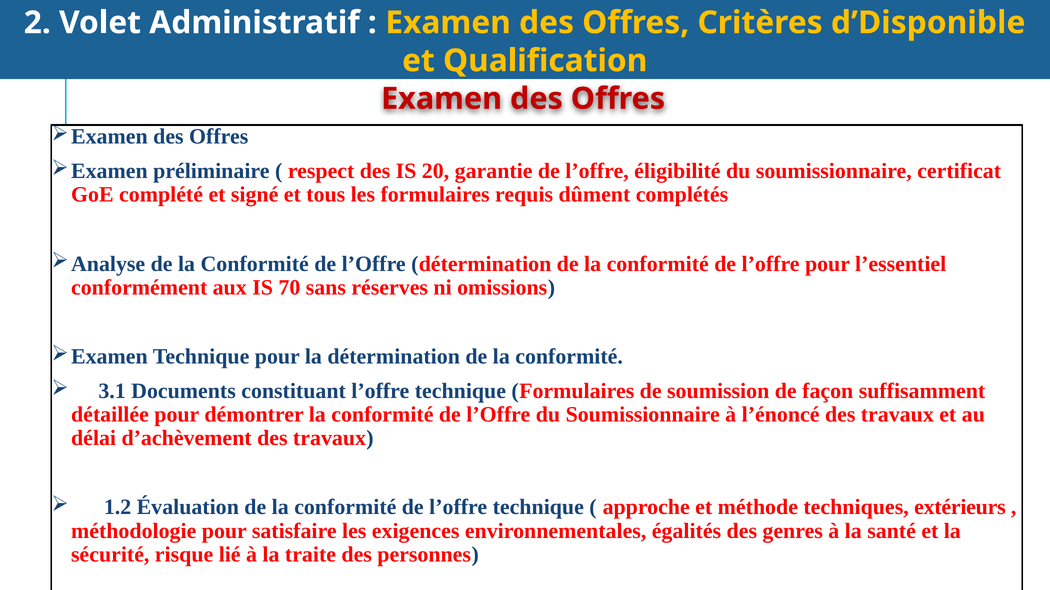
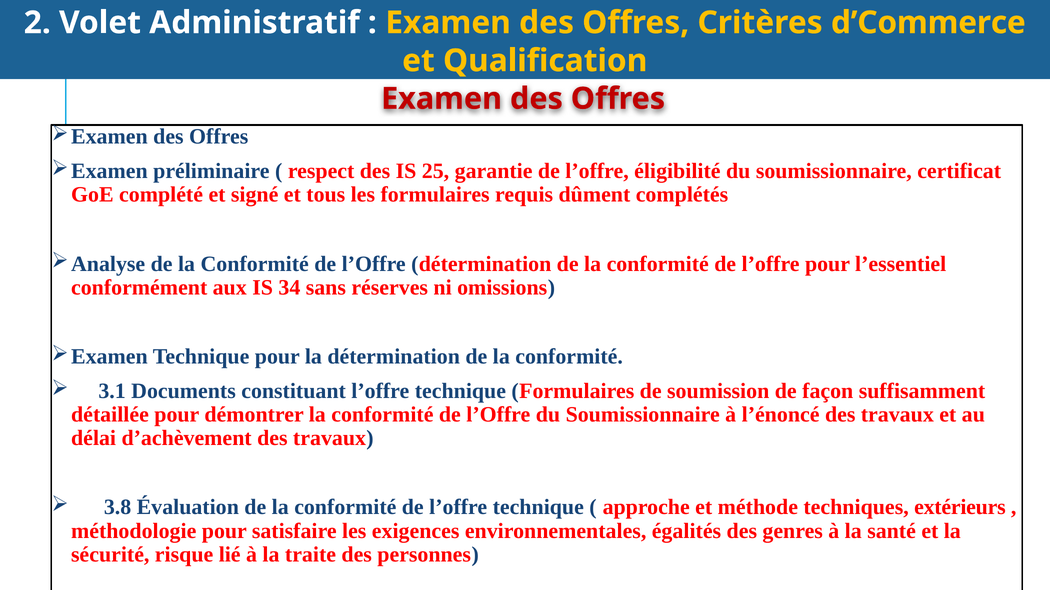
d’Disponible: d’Disponible -> d’Commerce
20: 20 -> 25
70: 70 -> 34
1.2: 1.2 -> 3.8
